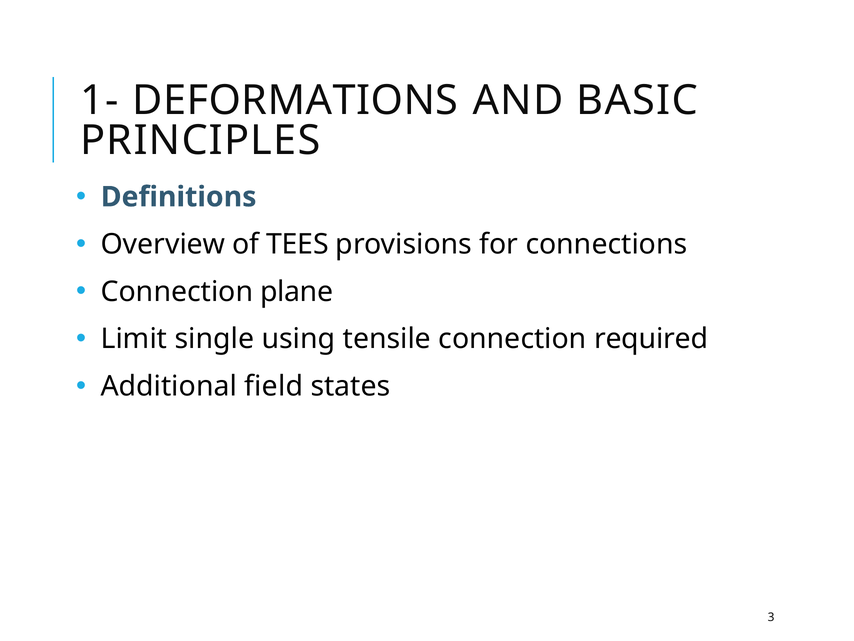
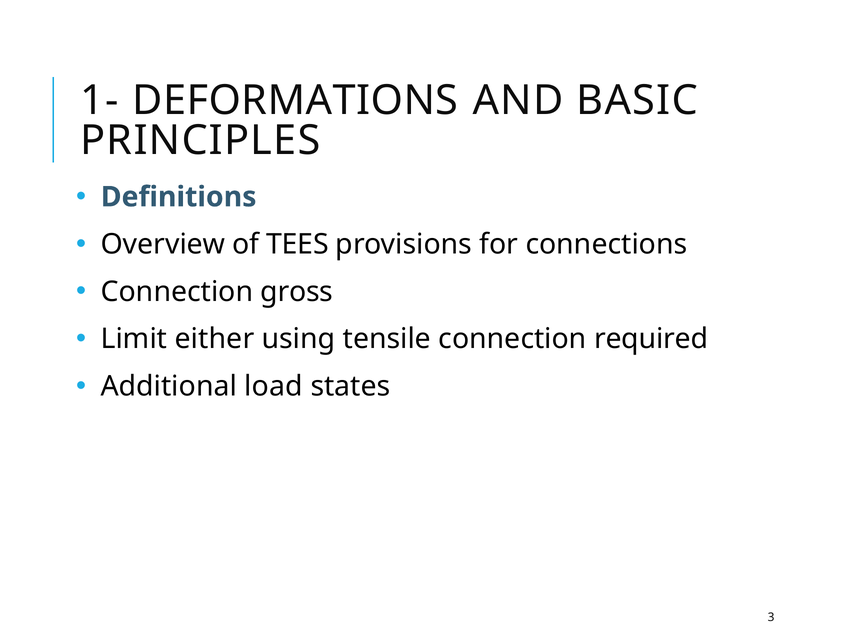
plane: plane -> gross
single: single -> either
field: field -> load
